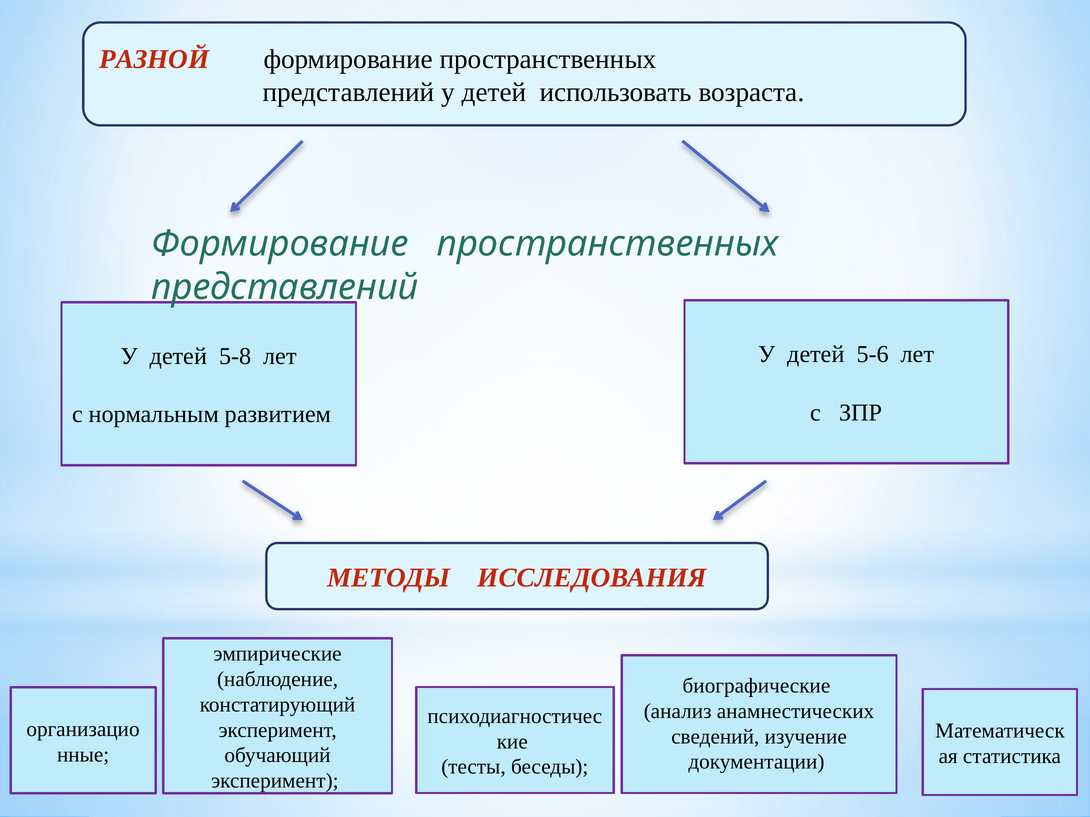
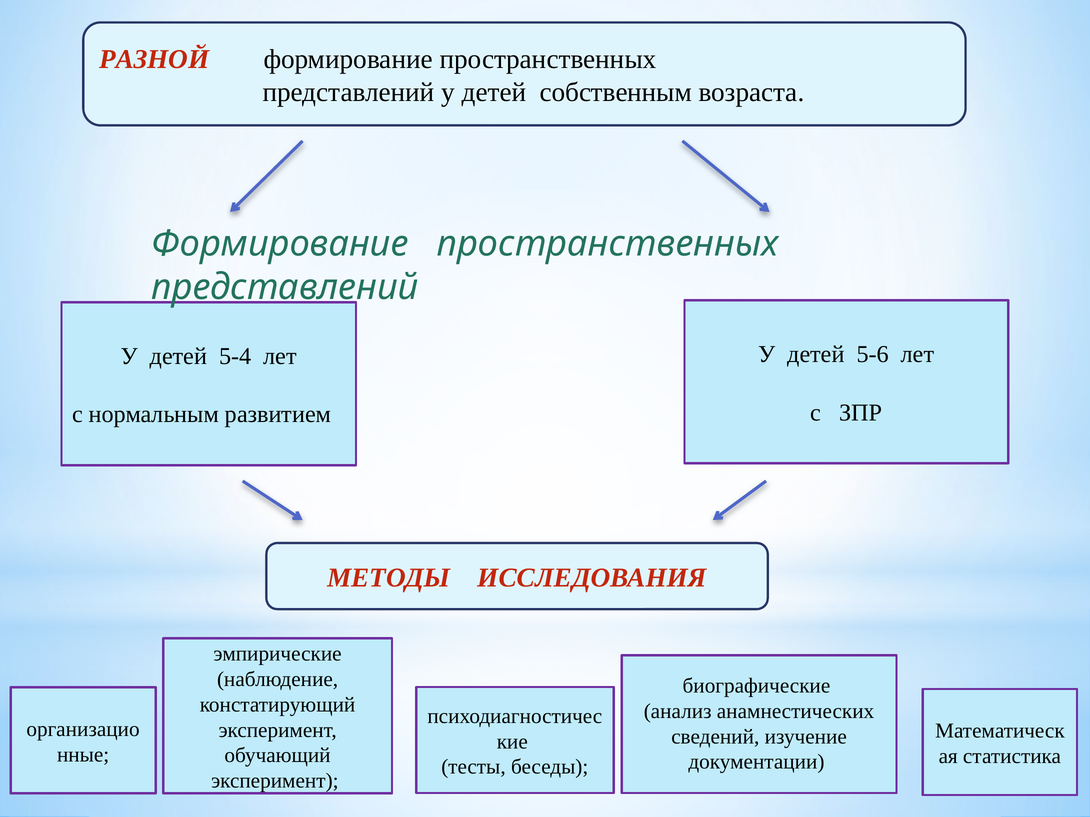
использовать: использовать -> собственным
5-8: 5-8 -> 5-4
